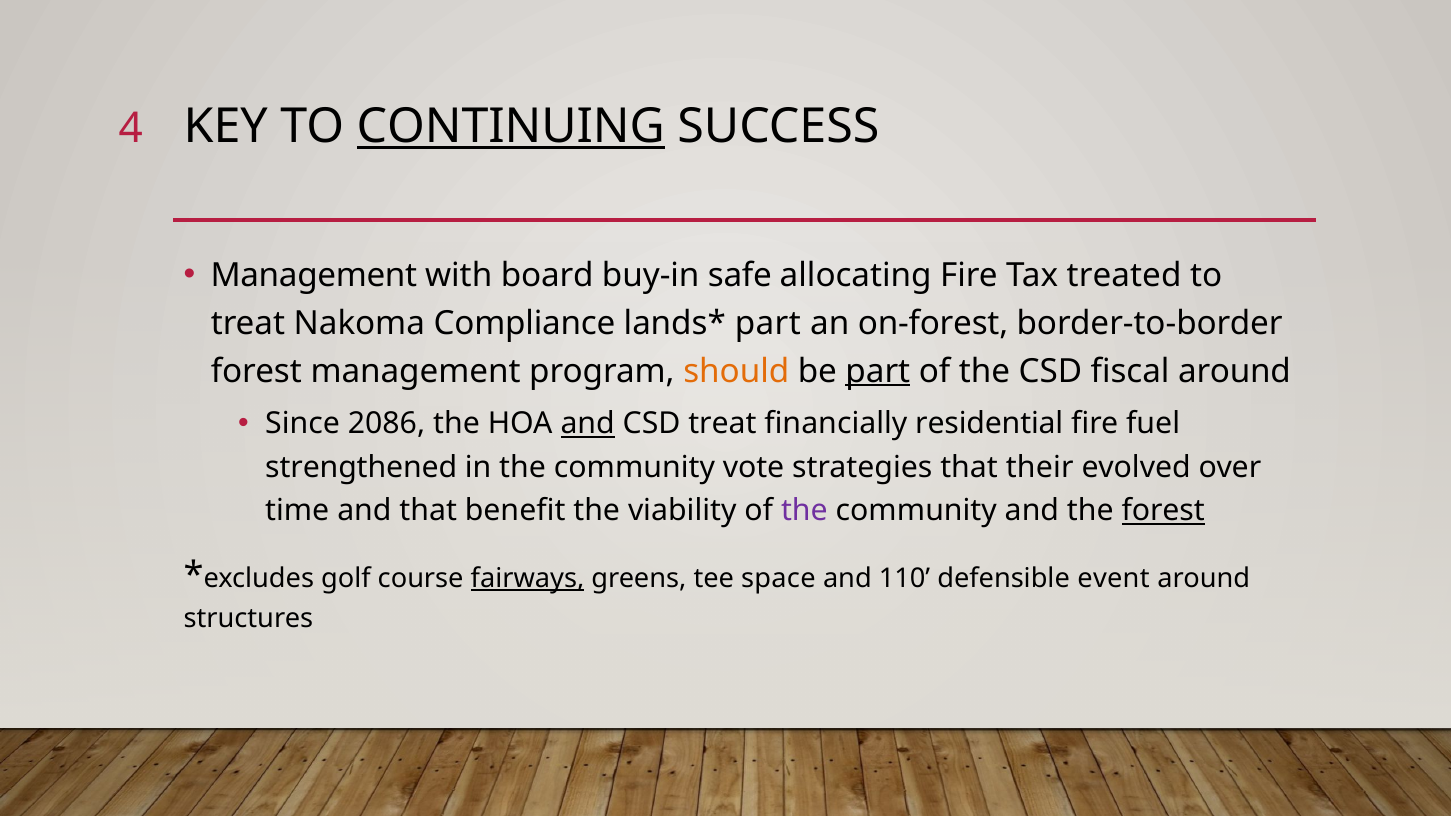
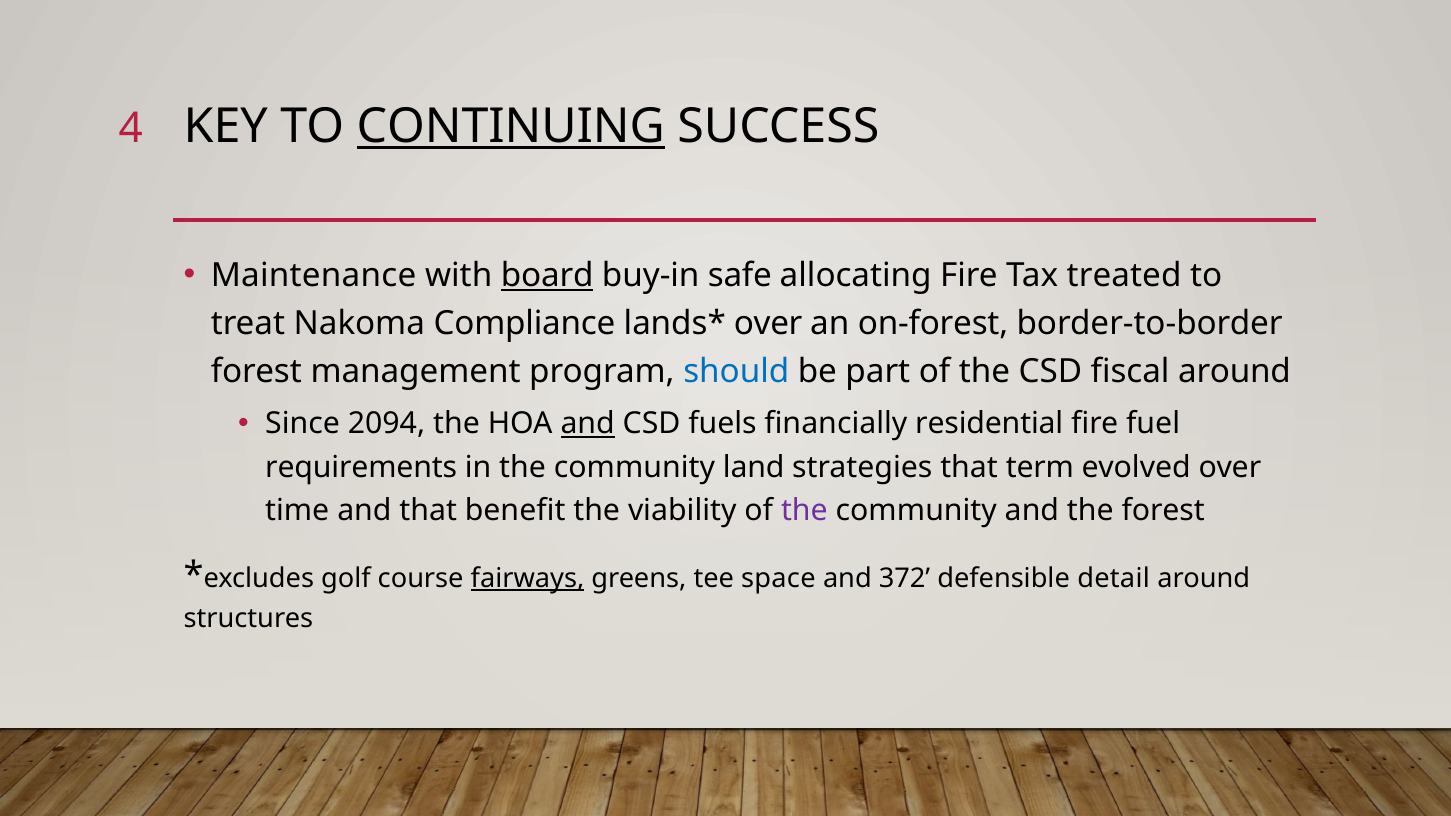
Management at (314, 276): Management -> Maintenance
board underline: none -> present
part at (768, 323): part -> over
should colour: orange -> blue
part at (878, 371) underline: present -> none
2086: 2086 -> 2094
CSD treat: treat -> fuels
strengthened: strengthened -> requirements
vote: vote -> land
their: their -> term
forest at (1163, 511) underline: present -> none
110: 110 -> 372
event: event -> detail
